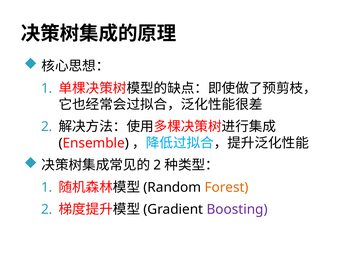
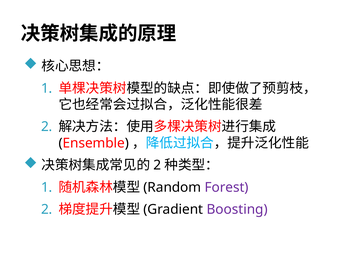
Forest colour: orange -> purple
